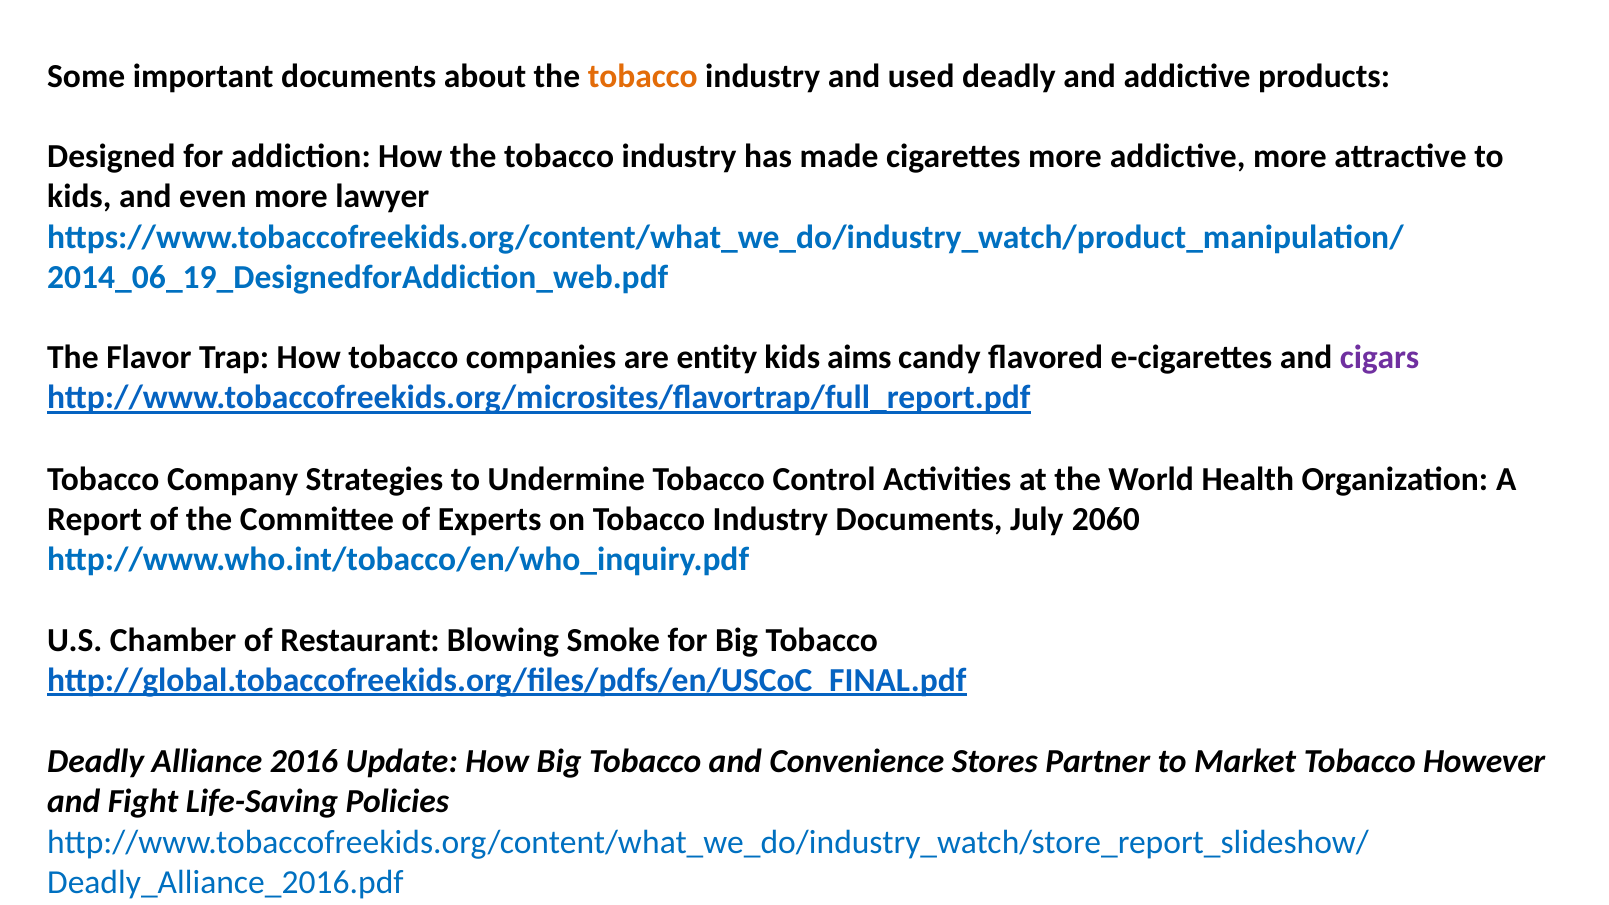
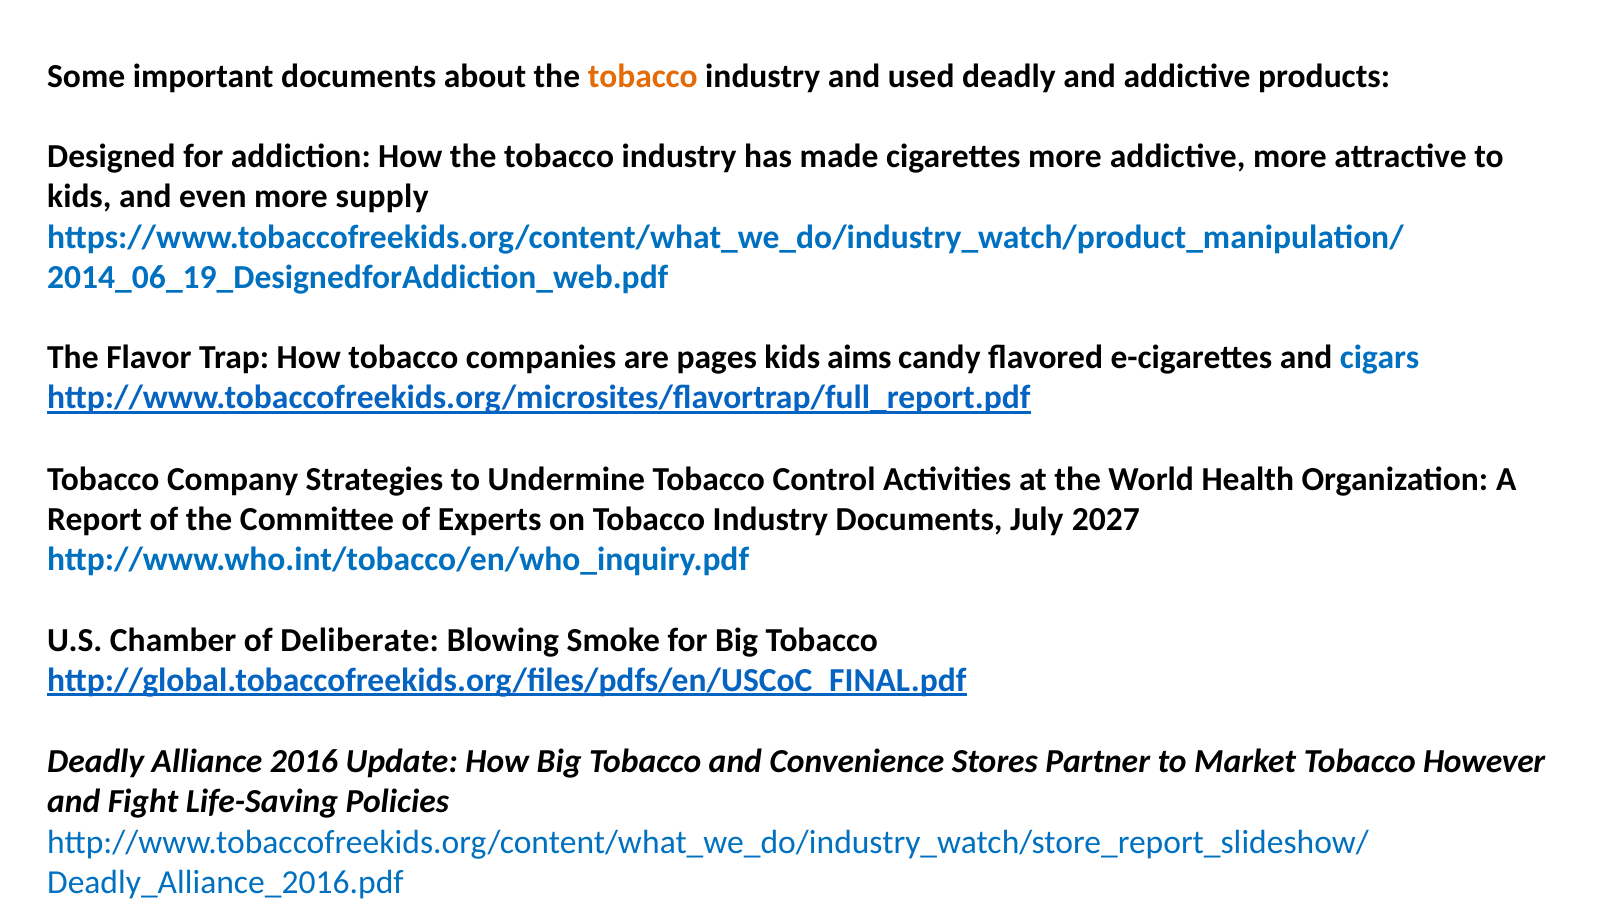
lawyer: lawyer -> supply
entity: entity -> pages
cigars colour: purple -> blue
2060: 2060 -> 2027
Restaurant: Restaurant -> Deliberate
